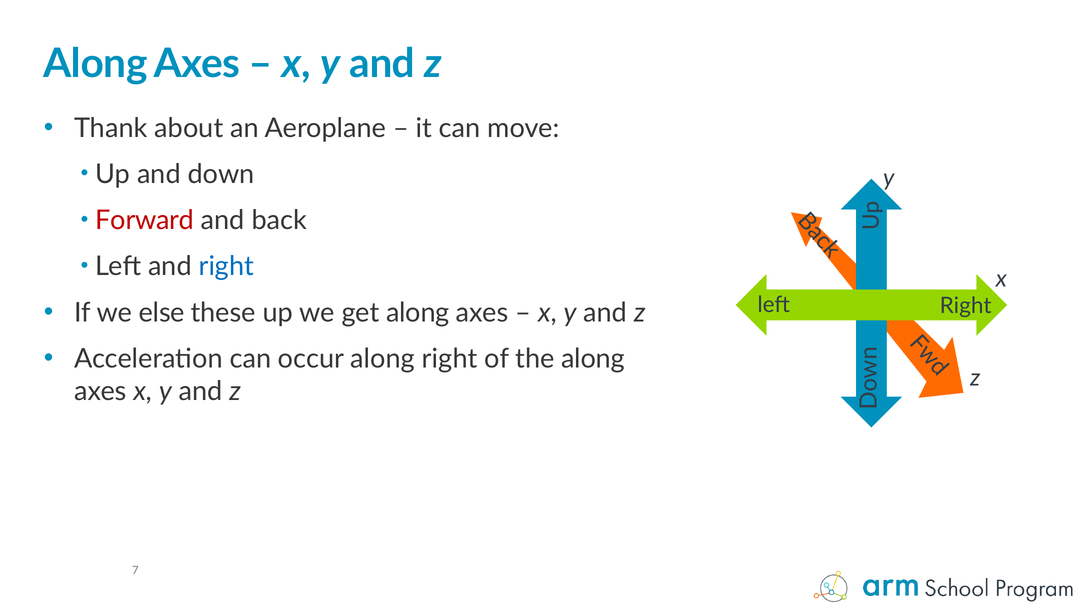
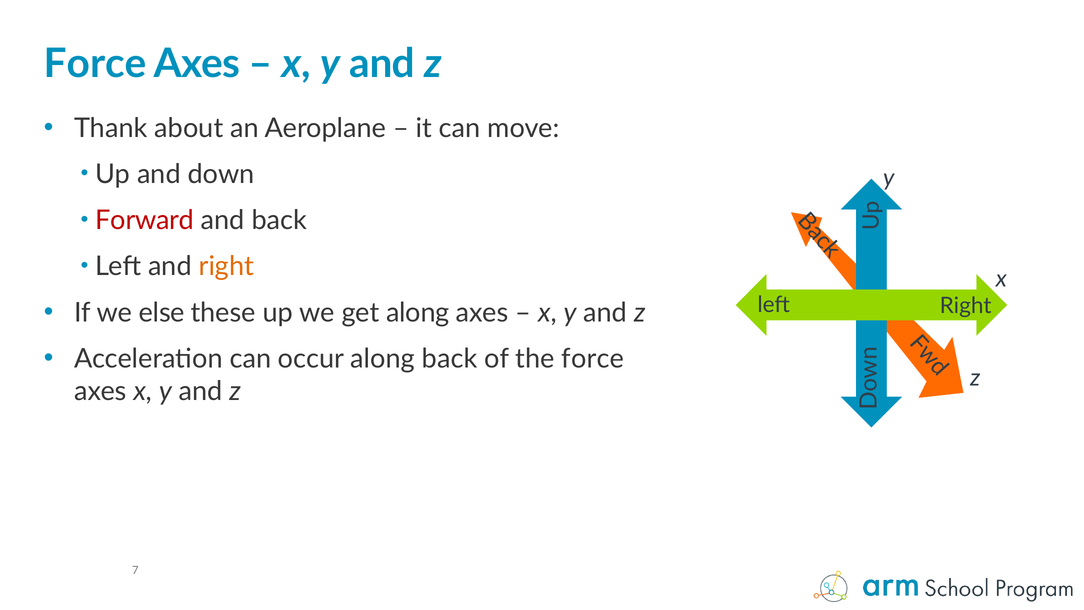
Along at (95, 64): Along -> Force
right at (226, 266) colour: blue -> orange
along right: right -> back
the along: along -> force
